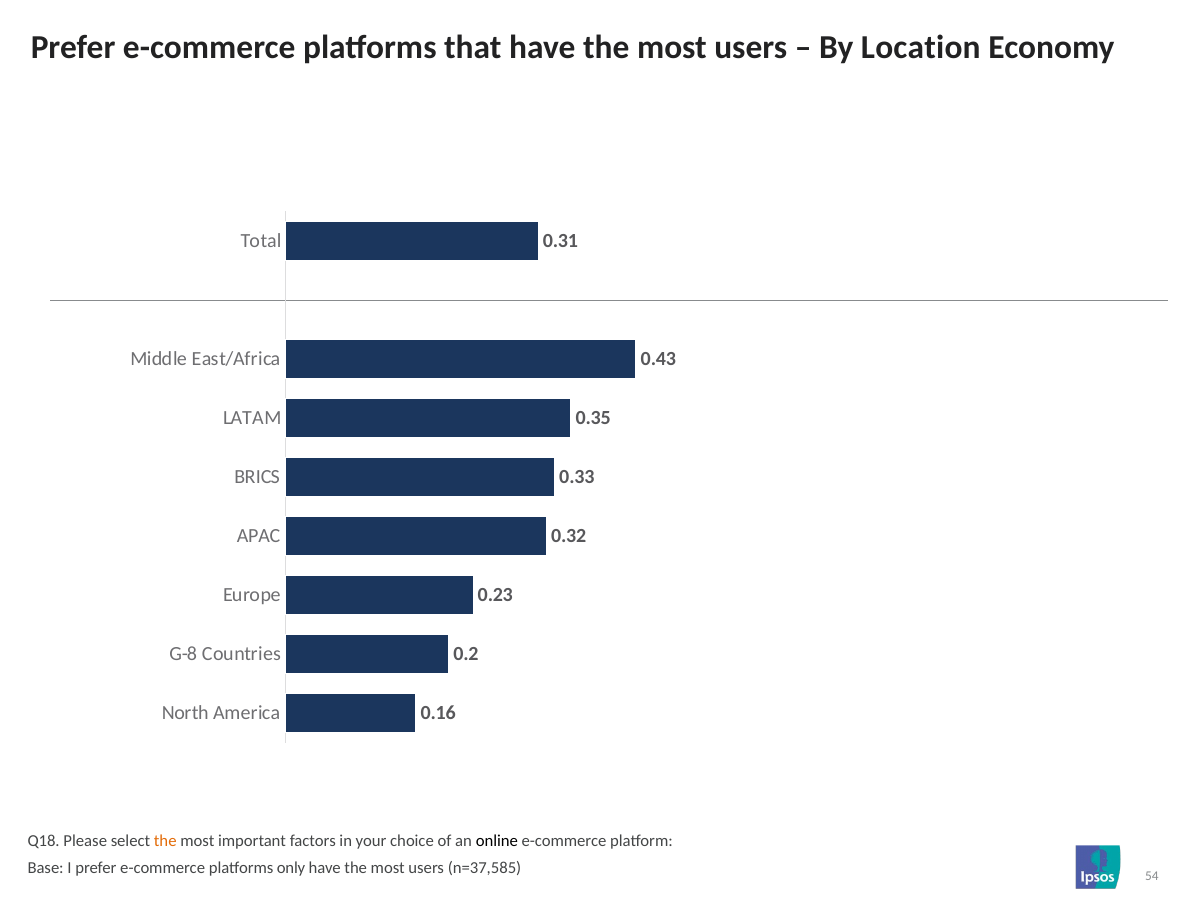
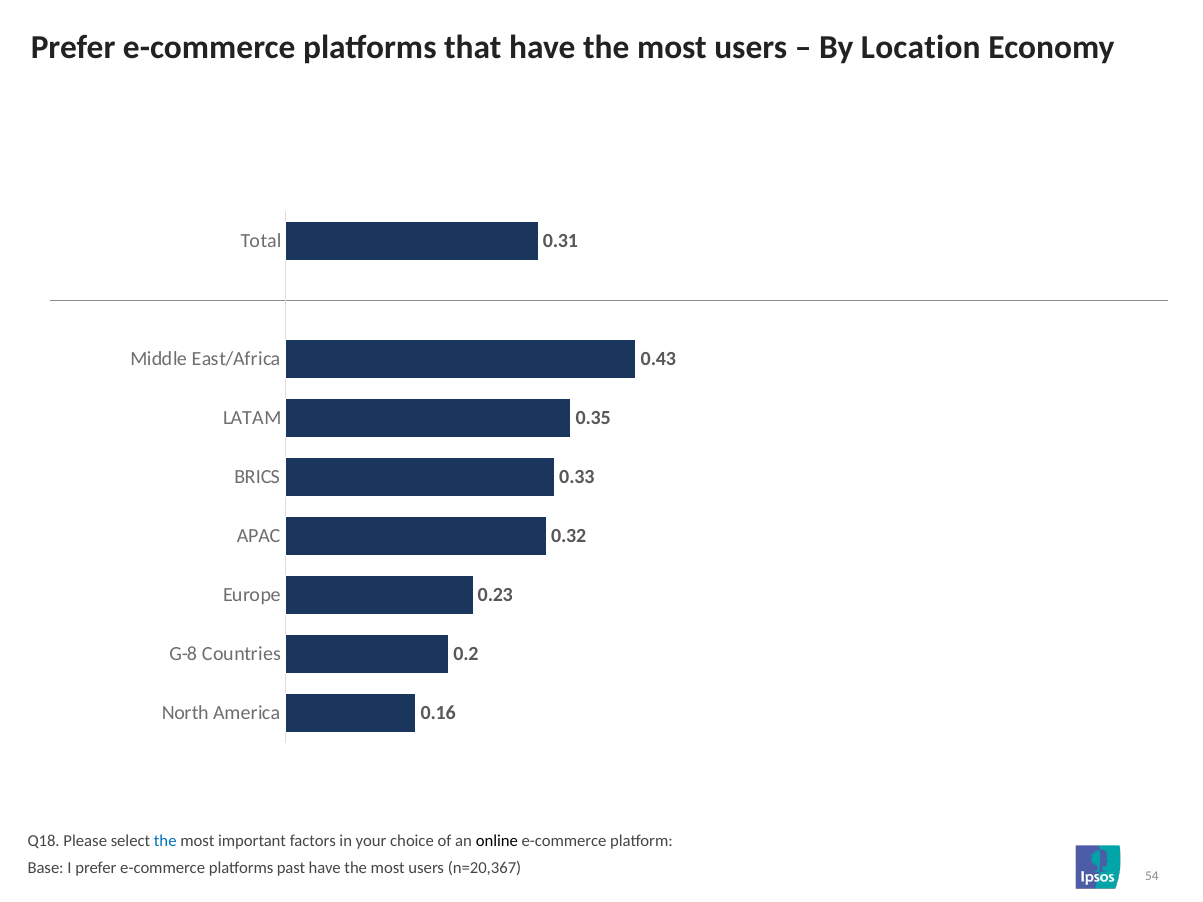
the at (165, 841) colour: orange -> blue
only: only -> past
n=37,585: n=37,585 -> n=20,367
